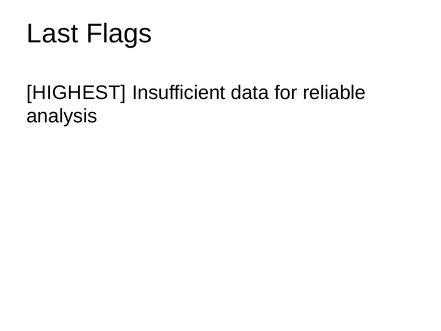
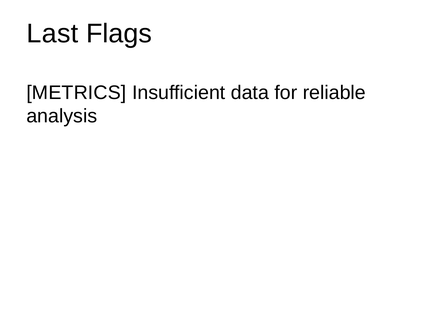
HIGHEST: HIGHEST -> METRICS
